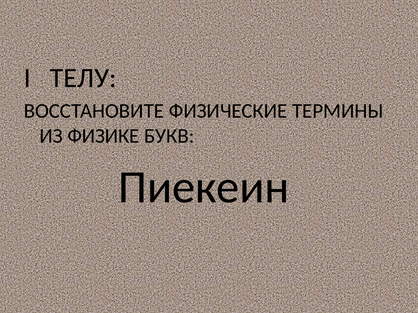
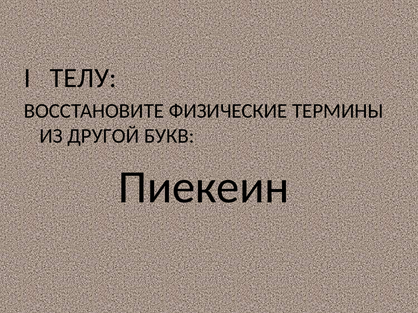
ФИЗИКЕ: ФИЗИКЕ -> ДРУГОЙ
